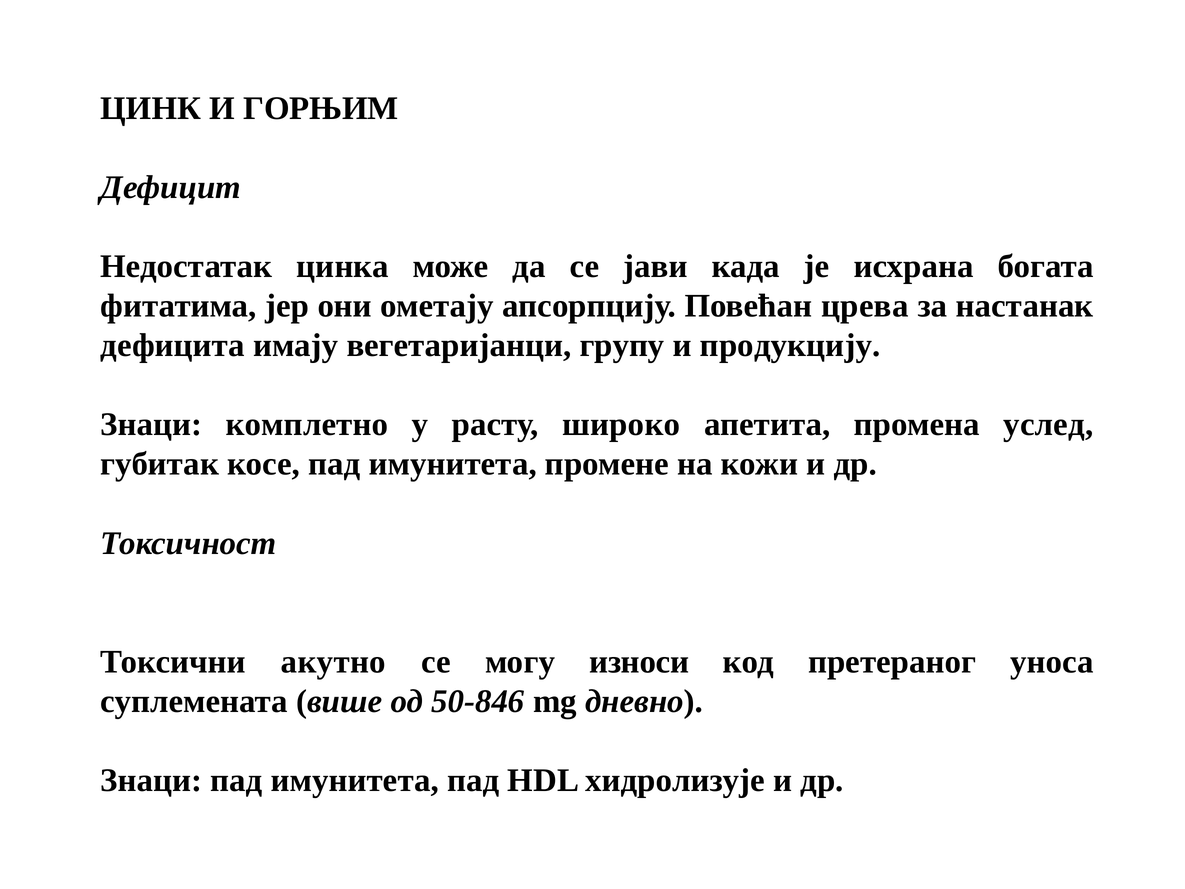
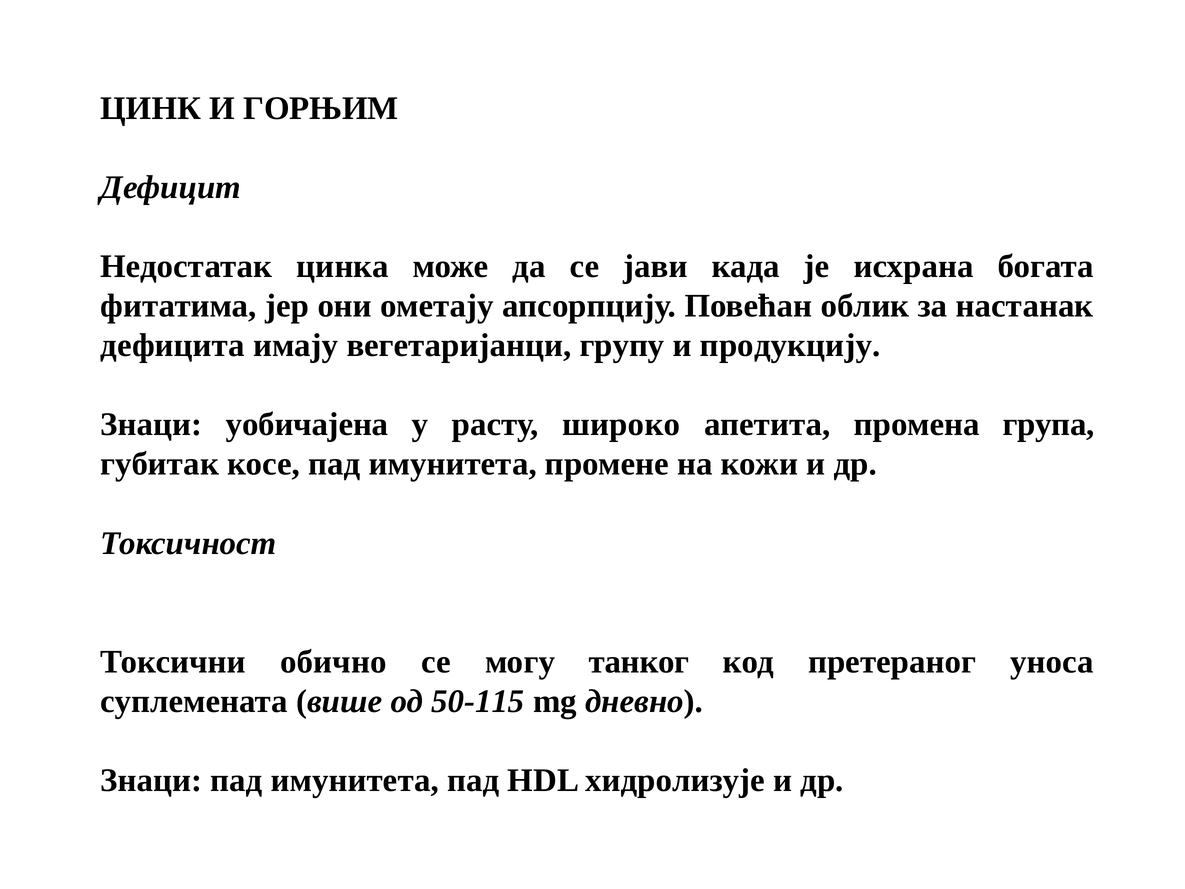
црева: црева -> облик
комплетно: комплетно -> уобичајена
услед: услед -> група
акутно: акутно -> обичнo
износи: износи -> танког
50-846: 50-846 -> 50-115
